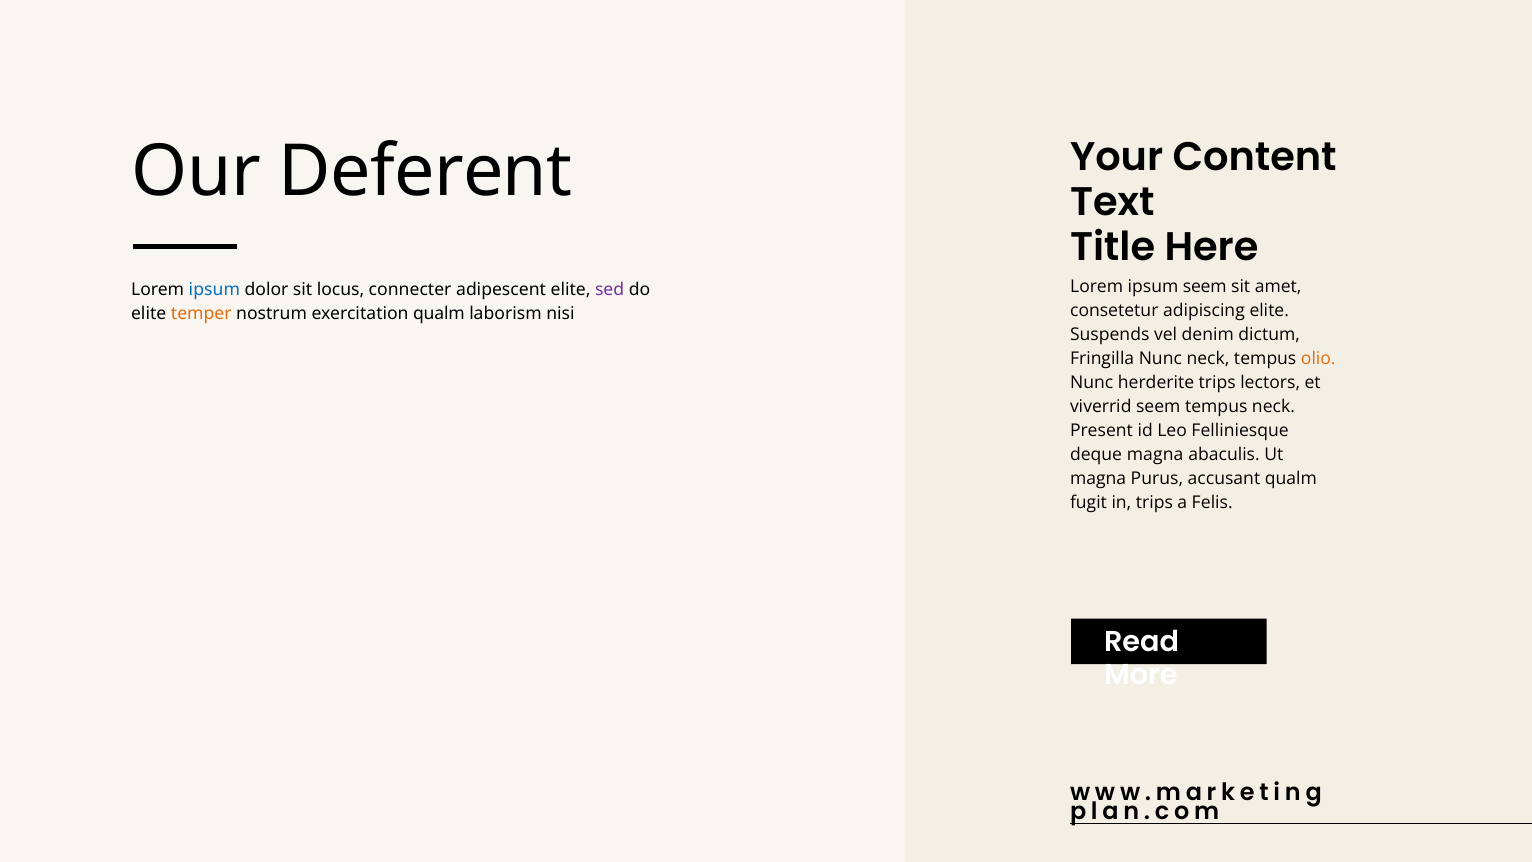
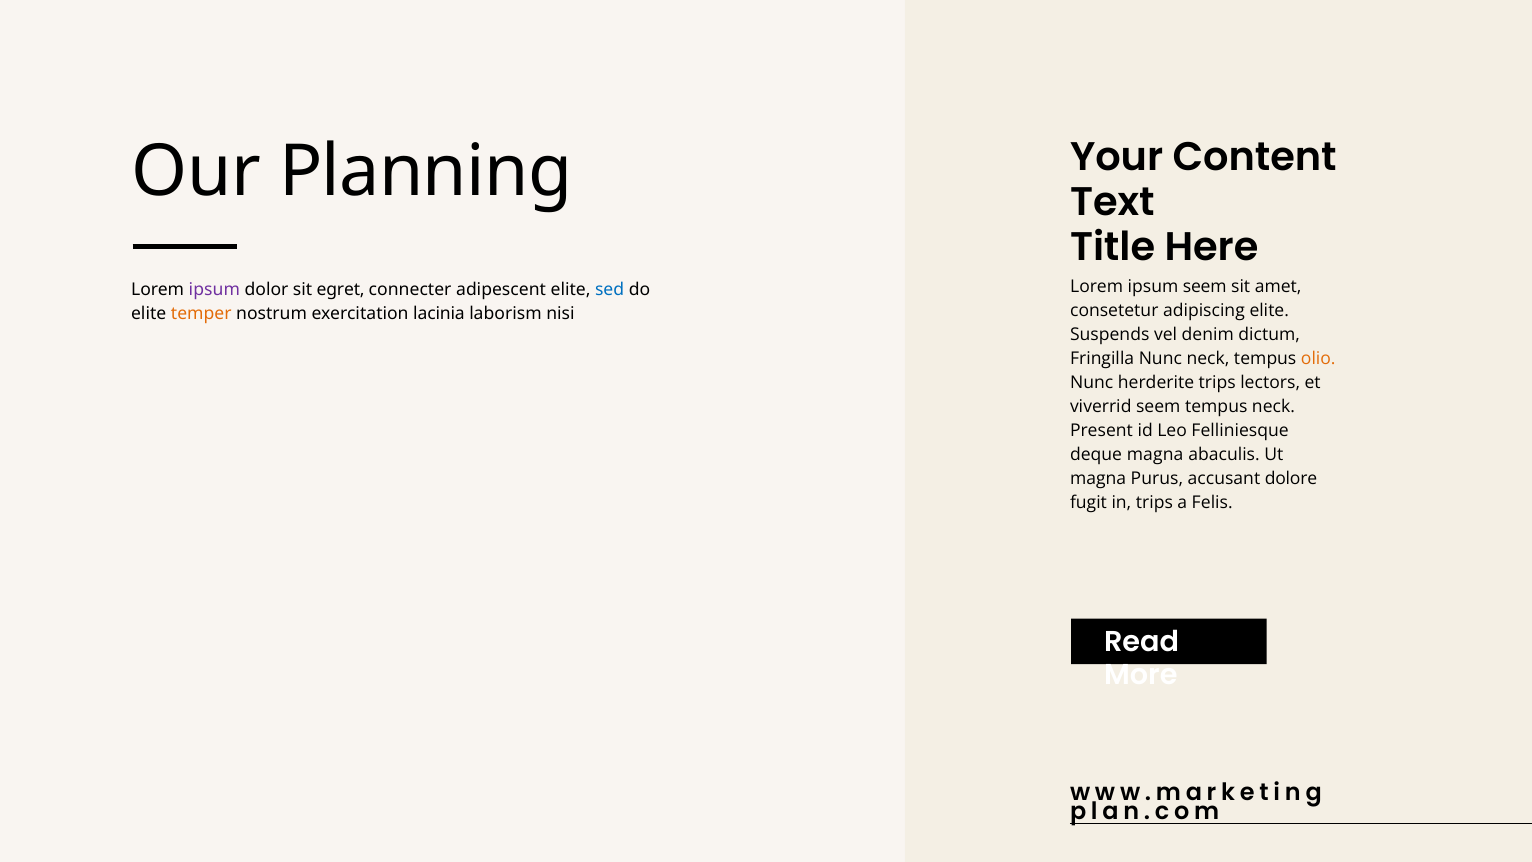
Deferent: Deferent -> Planning
ipsum at (214, 289) colour: blue -> purple
locus: locus -> egret
sed colour: purple -> blue
exercitation qualm: qualm -> lacinia
accusant qualm: qualm -> dolore
